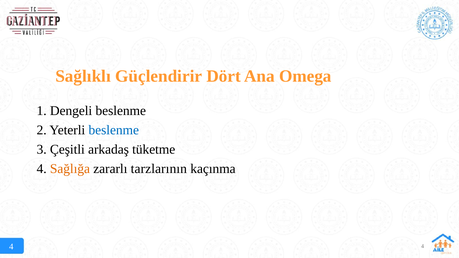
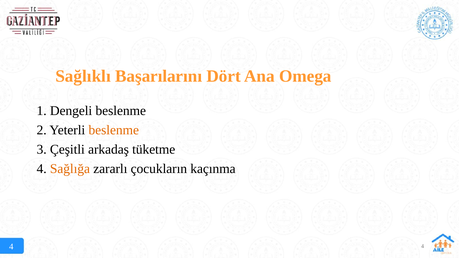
Güçlendirir: Güçlendirir -> Başarılarını
beslenme at (114, 130) colour: blue -> orange
tarzlarının: tarzlarının -> çocukların
